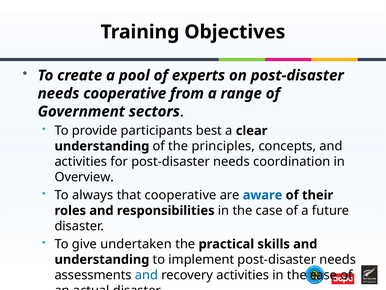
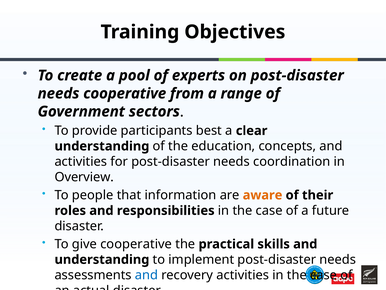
principles: principles -> education
always: always -> people
that cooperative: cooperative -> information
aware colour: blue -> orange
give undertaken: undertaken -> cooperative
